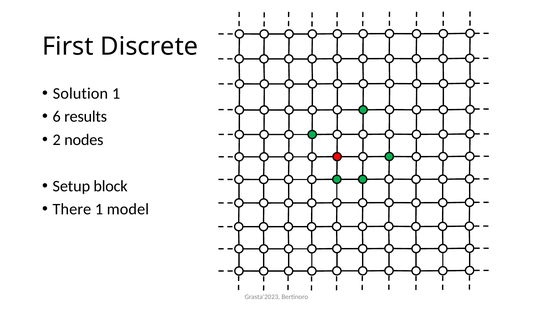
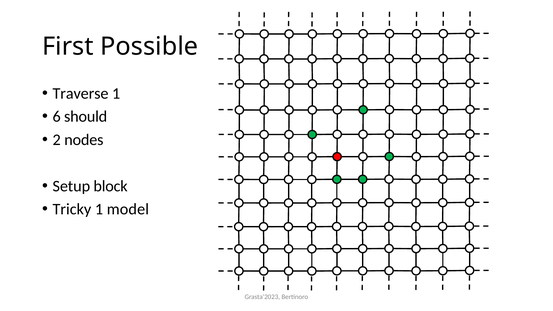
Discrete: Discrete -> Possible
Solution: Solution -> Traverse
results: results -> should
There: There -> Tricky
